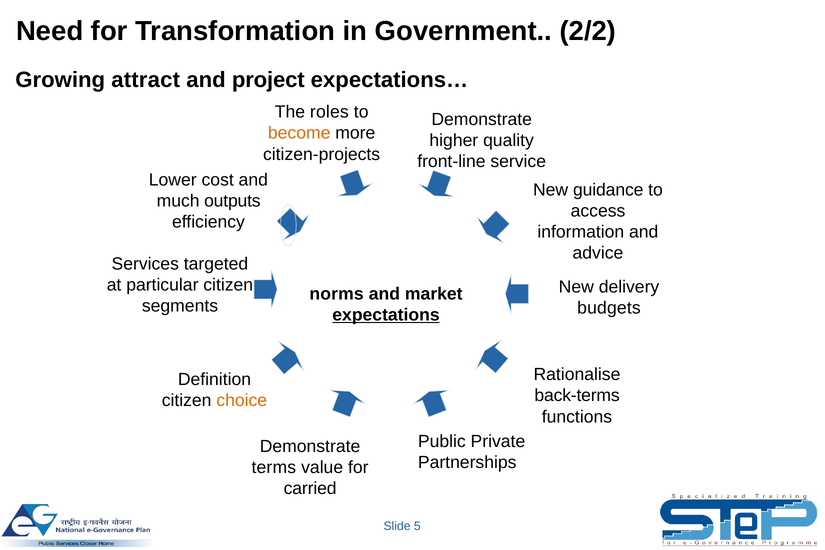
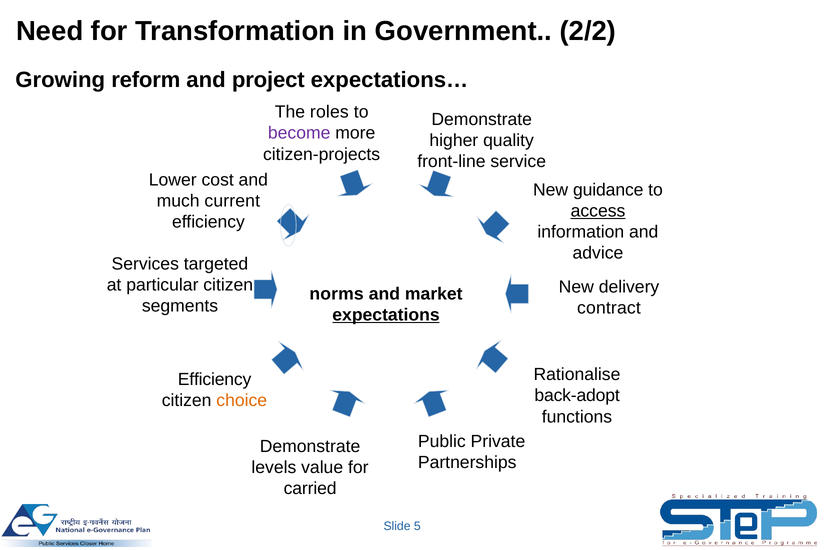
attract: attract -> reform
become colour: orange -> purple
outputs: outputs -> current
access underline: none -> present
budgets: budgets -> contract
Definition at (214, 379): Definition -> Efficiency
back-terms: back-terms -> back-adopt
terms: terms -> levels
